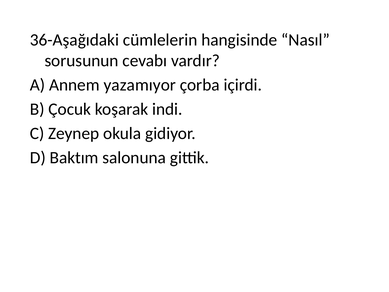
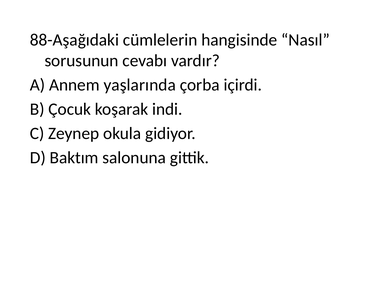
36-Aşağıdaki: 36-Aşağıdaki -> 88-Aşağıdaki
yazamıyor: yazamıyor -> yaşlarında
